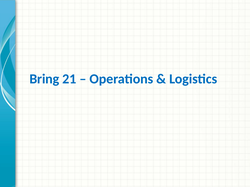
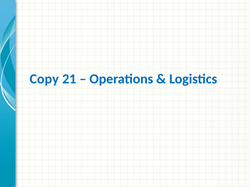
Bring: Bring -> Copy
